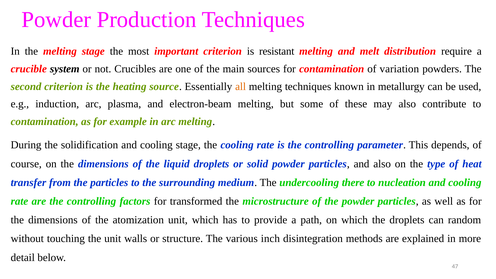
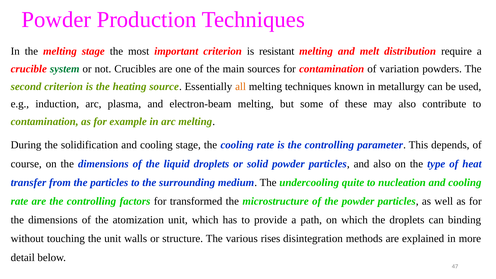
system colour: black -> green
there: there -> quite
random: random -> binding
inch: inch -> rises
